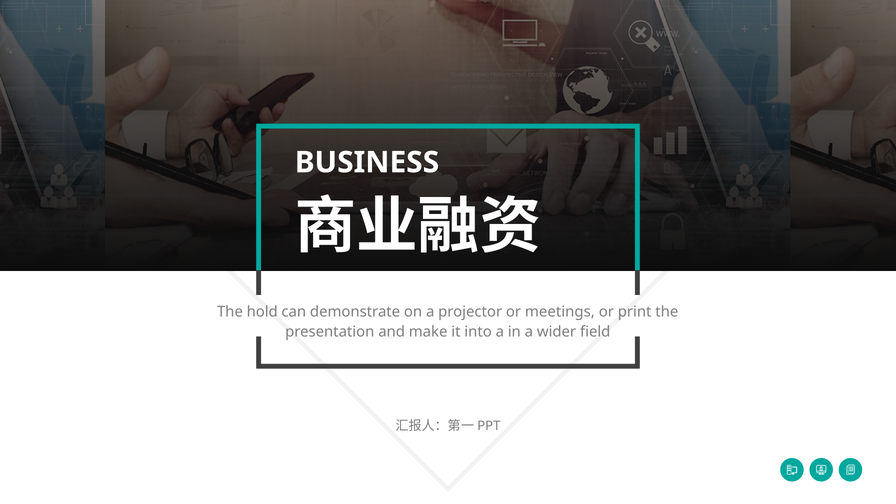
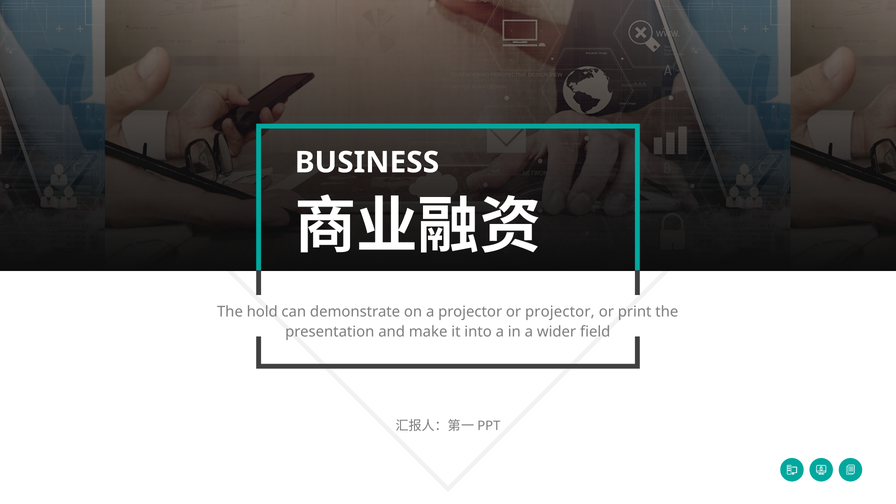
or meetings: meetings -> projector
